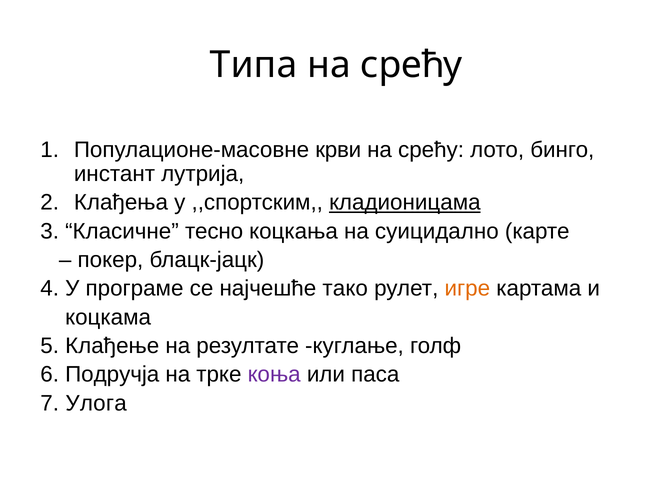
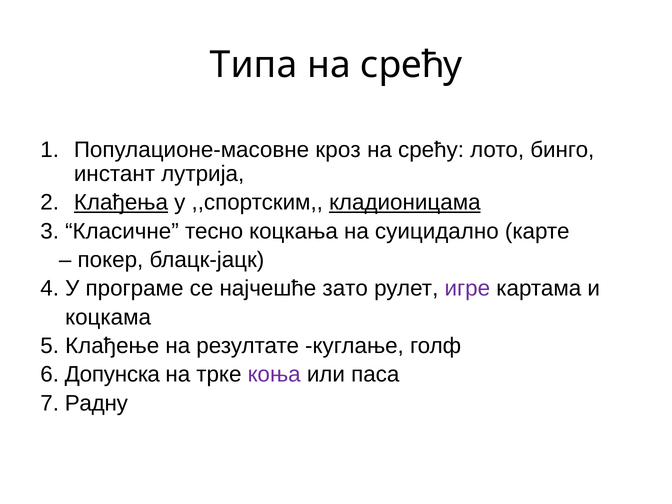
крви: крви -> кроз
Клађења underline: none -> present
тако: тако -> зато
игре colour: orange -> purple
Подручја: Подручја -> Допунска
Улога: Улога -> Радну
